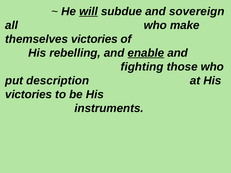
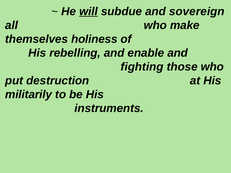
themselves victories: victories -> holiness
enable underline: present -> none
description: description -> destruction
victories at (29, 95): victories -> militarily
